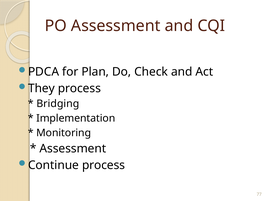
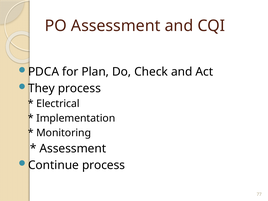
Bridging: Bridging -> Electrical
